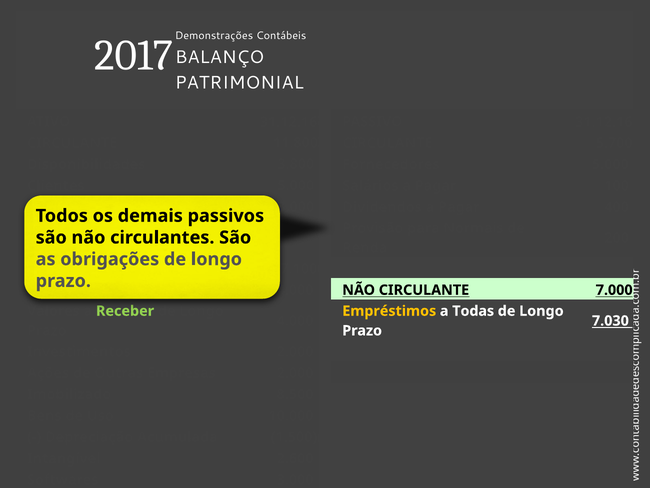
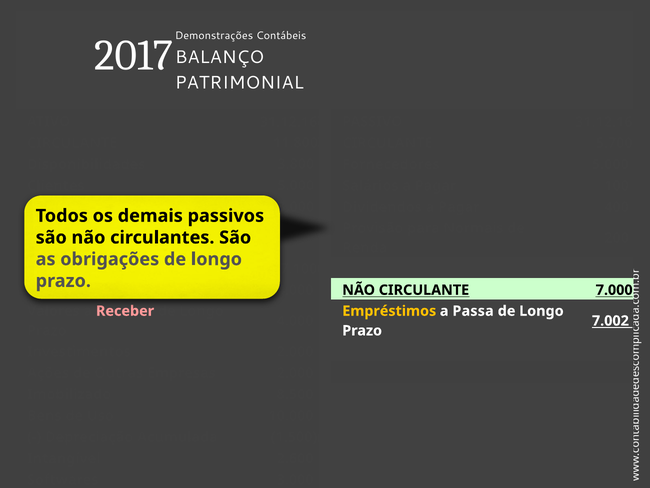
Receber colour: light green -> pink
Todas: Todas -> Passa
7.030: 7.030 -> 7.002
